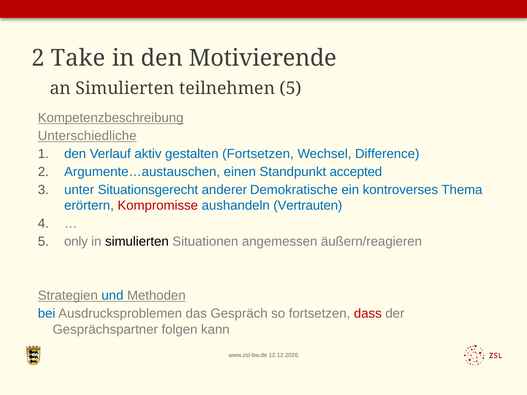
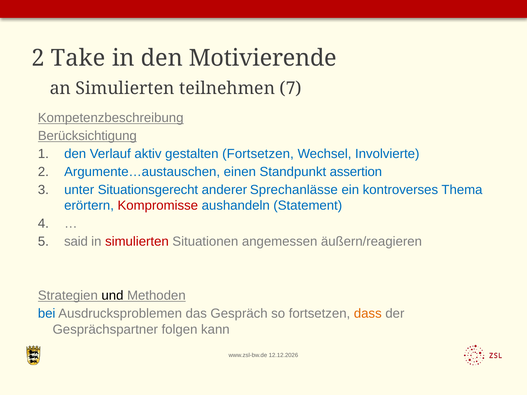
teilnehmen 5: 5 -> 7
Unterschiedliche: Unterschiedliche -> Berücksichtigung
Difference: Difference -> Involvierte
accepted: accepted -> assertion
Demokratische: Demokratische -> Sprechanlässe
Vertrauten: Vertrauten -> Statement
only: only -> said
simulierten at (137, 242) colour: black -> red
und colour: blue -> black
dass colour: red -> orange
